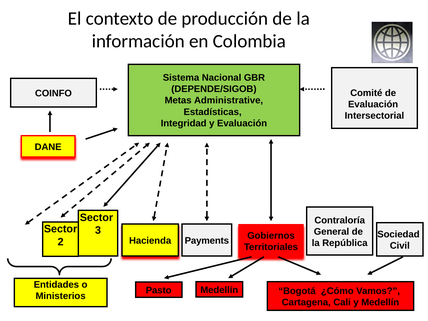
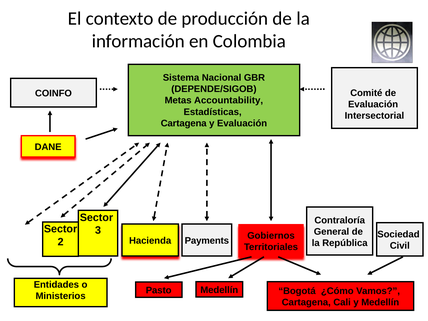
Administrative: Administrative -> Accountability
Integridad at (184, 123): Integridad -> Cartagena
